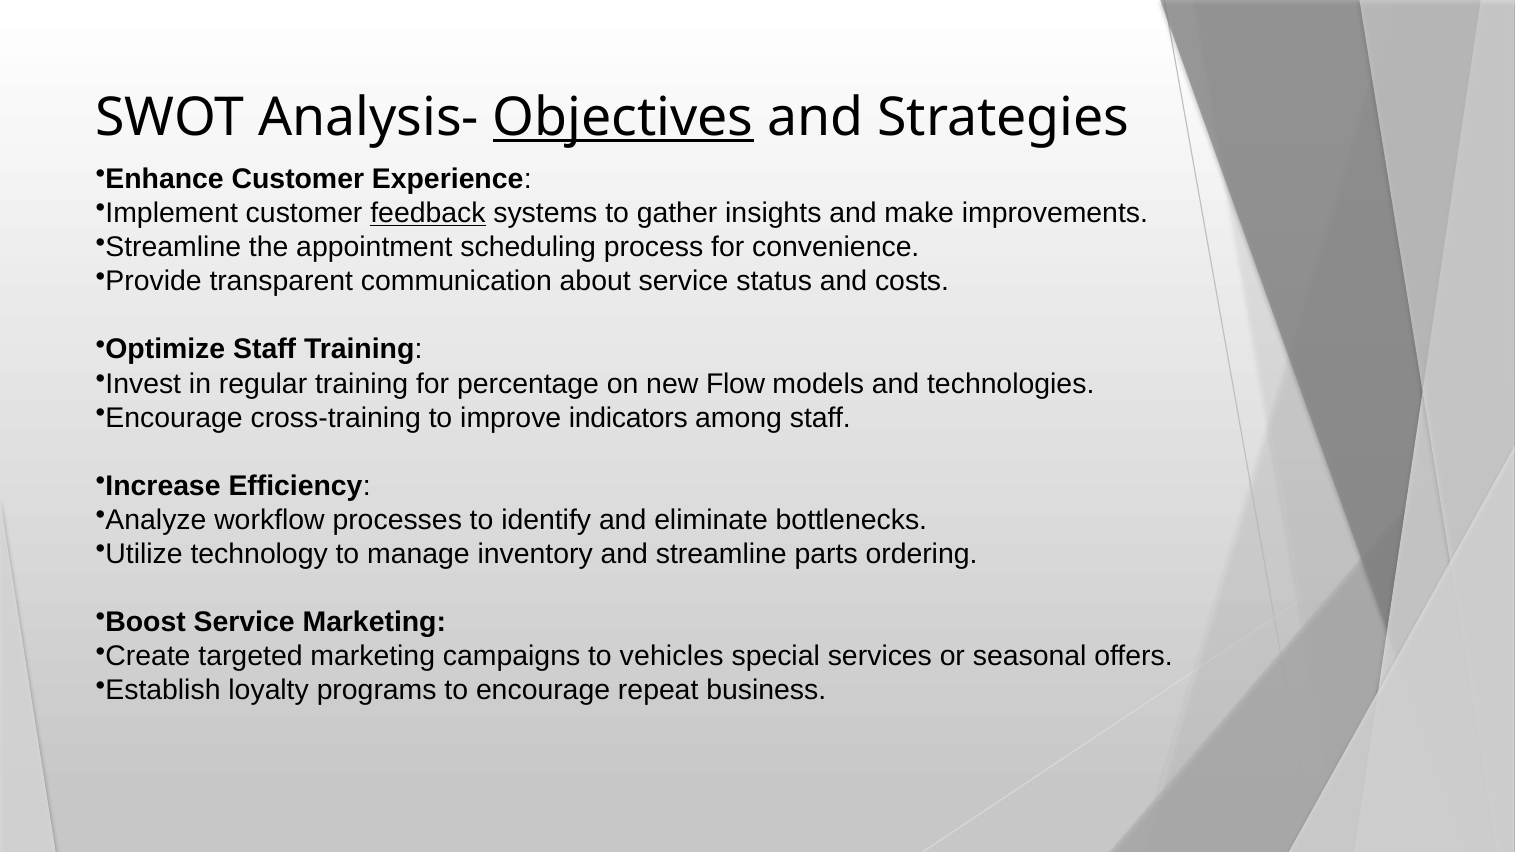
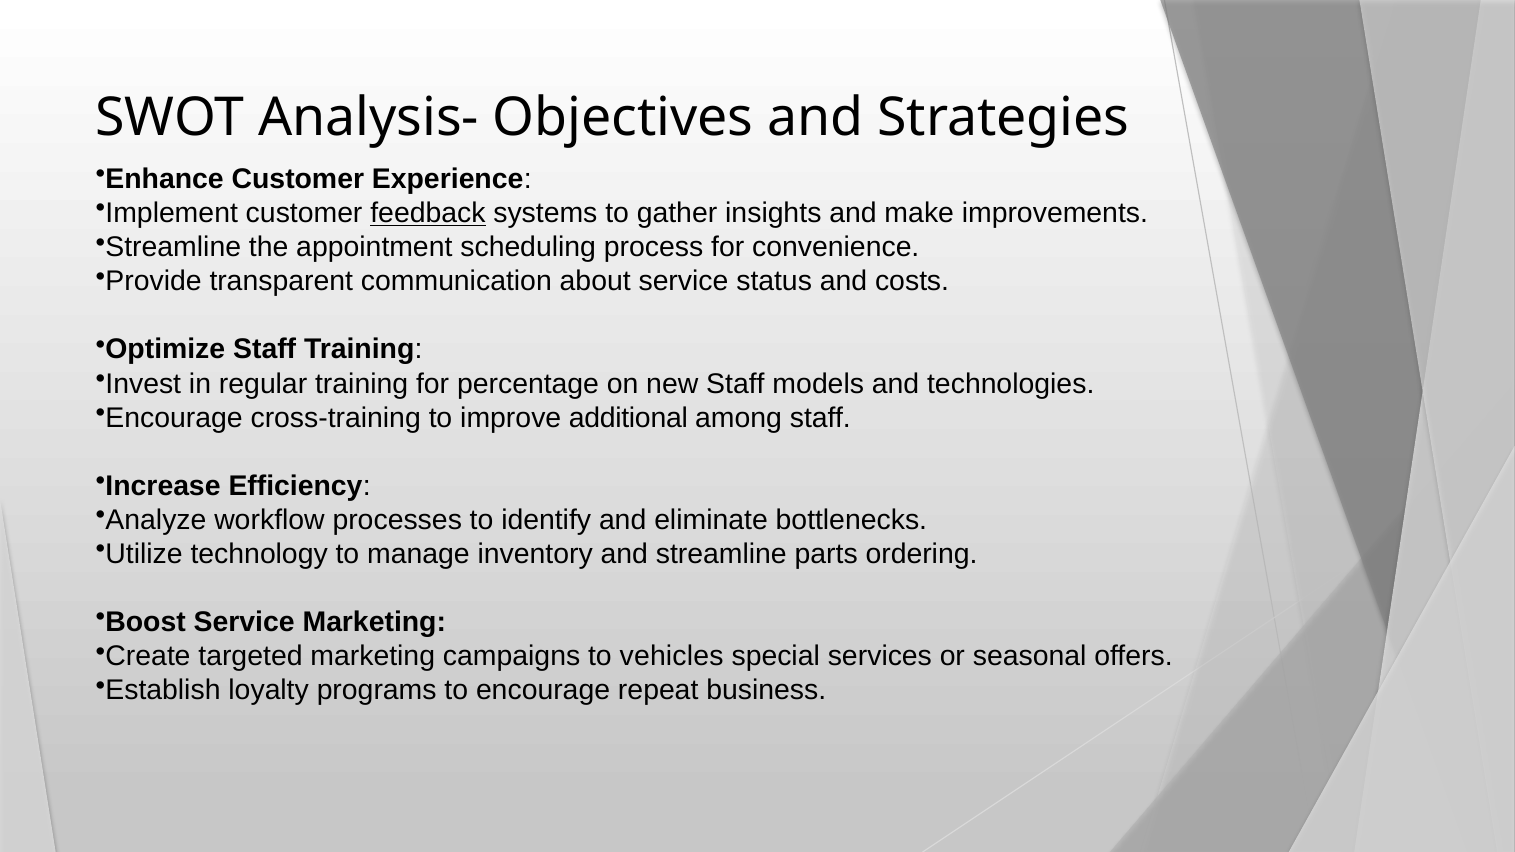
Objectives underline: present -> none
new Flow: Flow -> Staff
indicators: indicators -> additional
